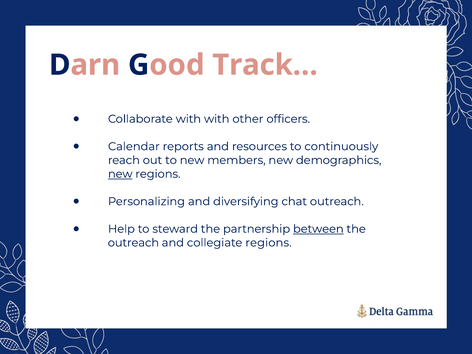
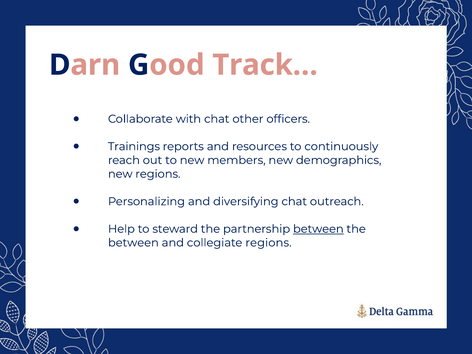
with with: with -> chat
Calendar: Calendar -> Trainings
new at (120, 174) underline: present -> none
outreach at (133, 243): outreach -> between
